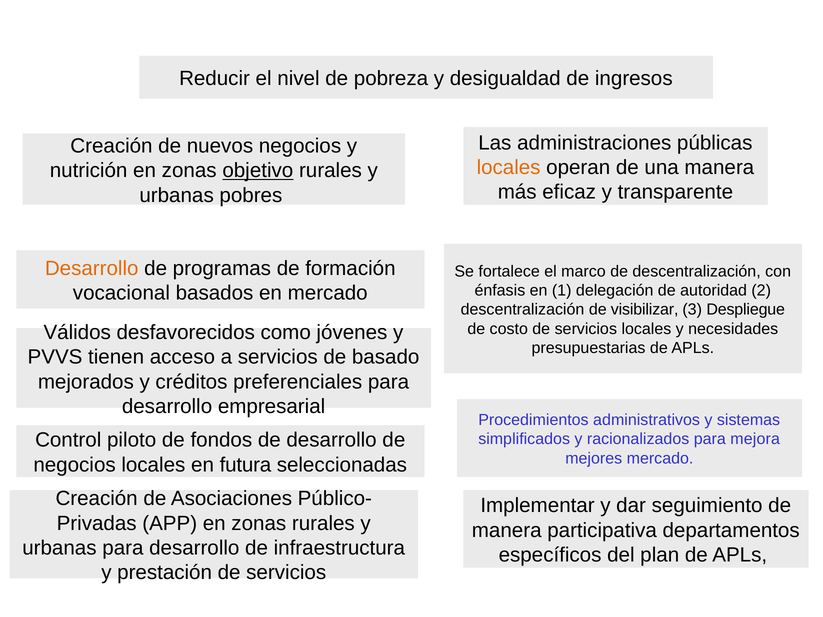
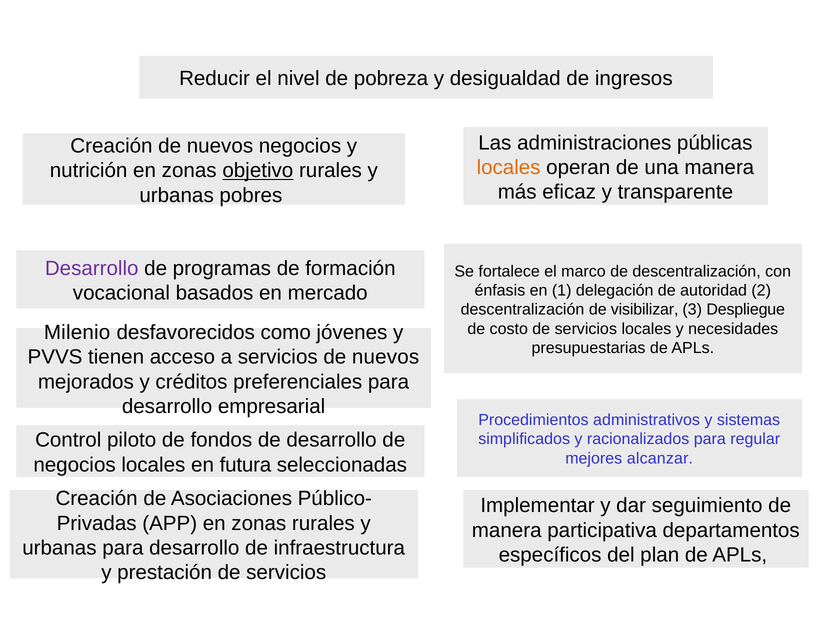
Desarrollo at (92, 269) colour: orange -> purple
Válidos: Válidos -> Milenio
servicios de basado: basado -> nuevos
mejora: mejora -> regular
mejores mercado: mercado -> alcanzar
